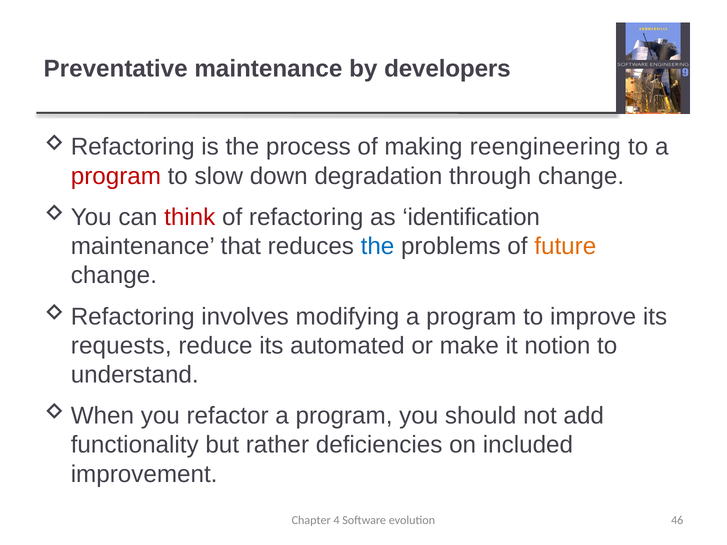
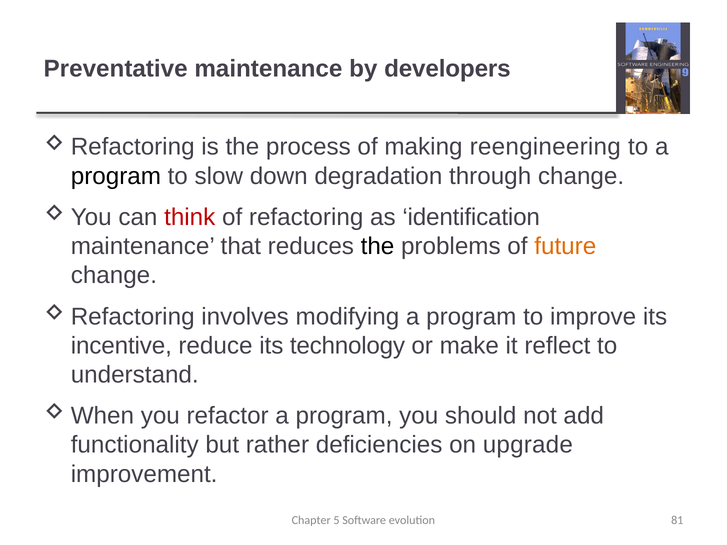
program at (116, 176) colour: red -> black
the at (378, 246) colour: blue -> black
requests: requests -> incentive
automated: automated -> technology
notion: notion -> reflect
included: included -> upgrade
4: 4 -> 5
46: 46 -> 81
